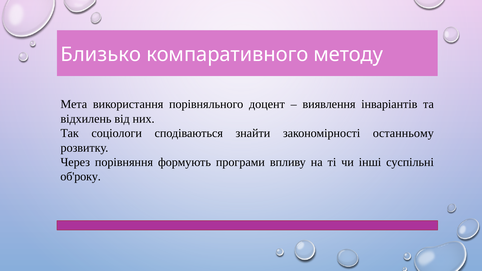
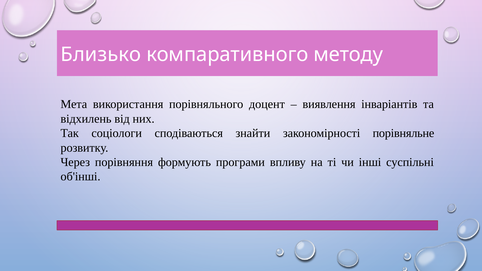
останньому: останньому -> порівняльне
об'року: об'року -> об'інші
